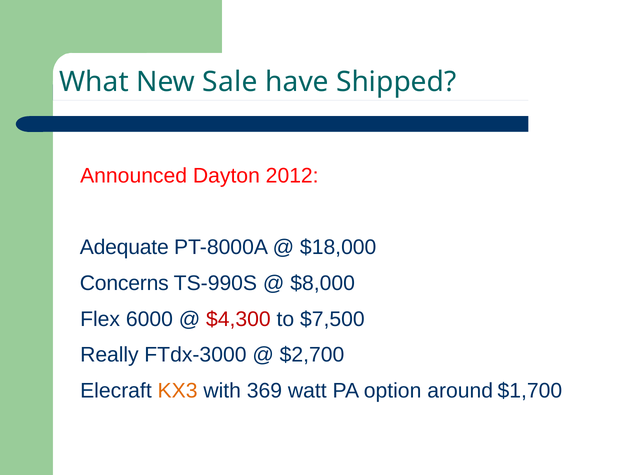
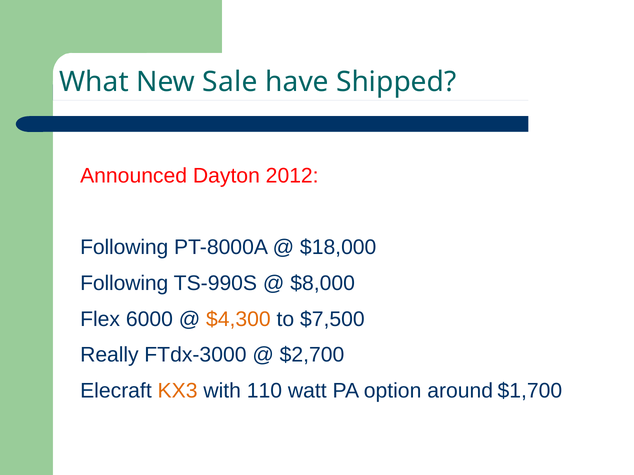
Adequate at (124, 248): Adequate -> Following
Concerns at (124, 284): Concerns -> Following
$4,300 colour: red -> orange
369: 369 -> 110
